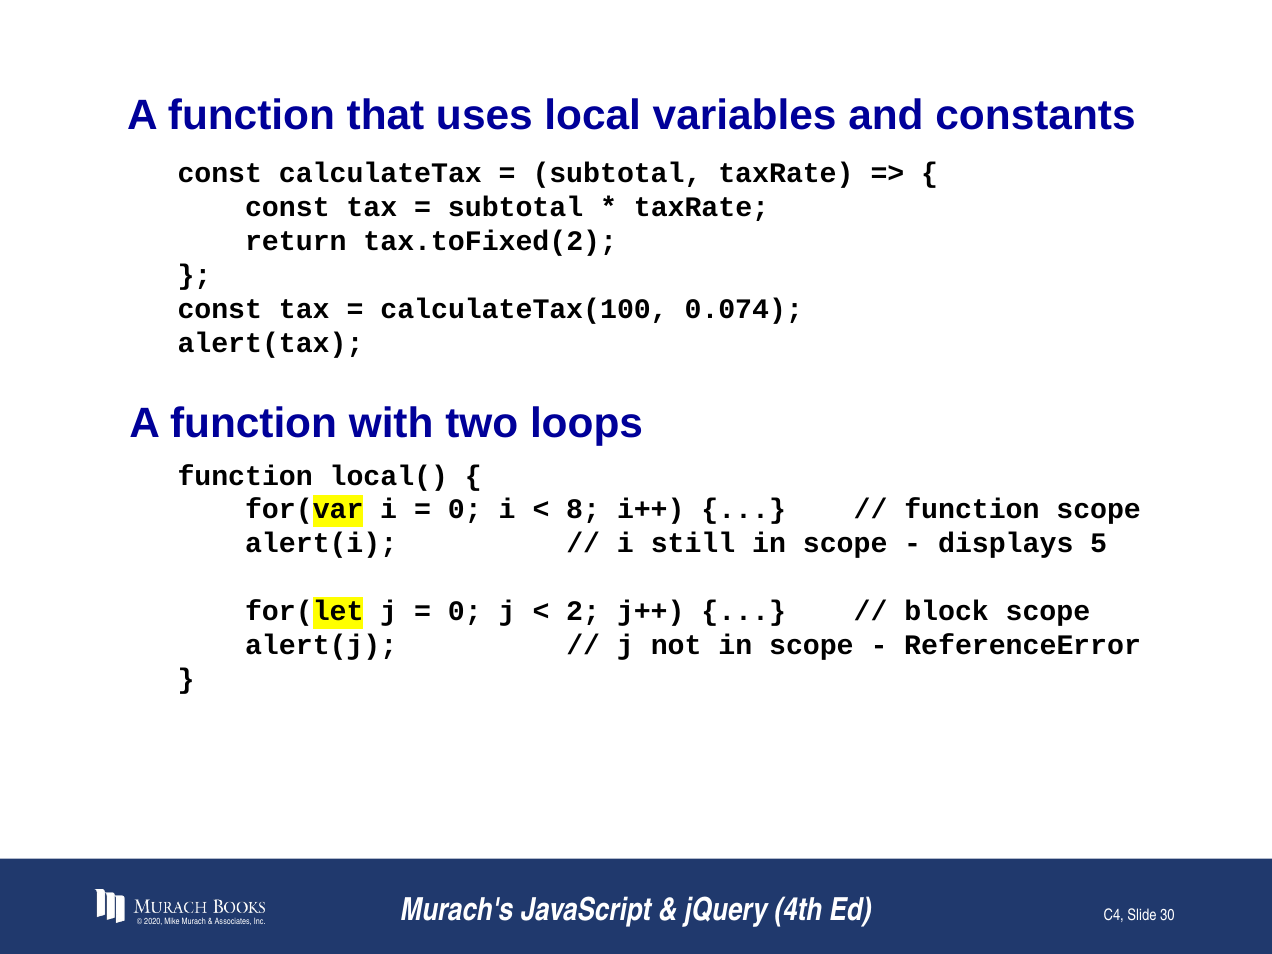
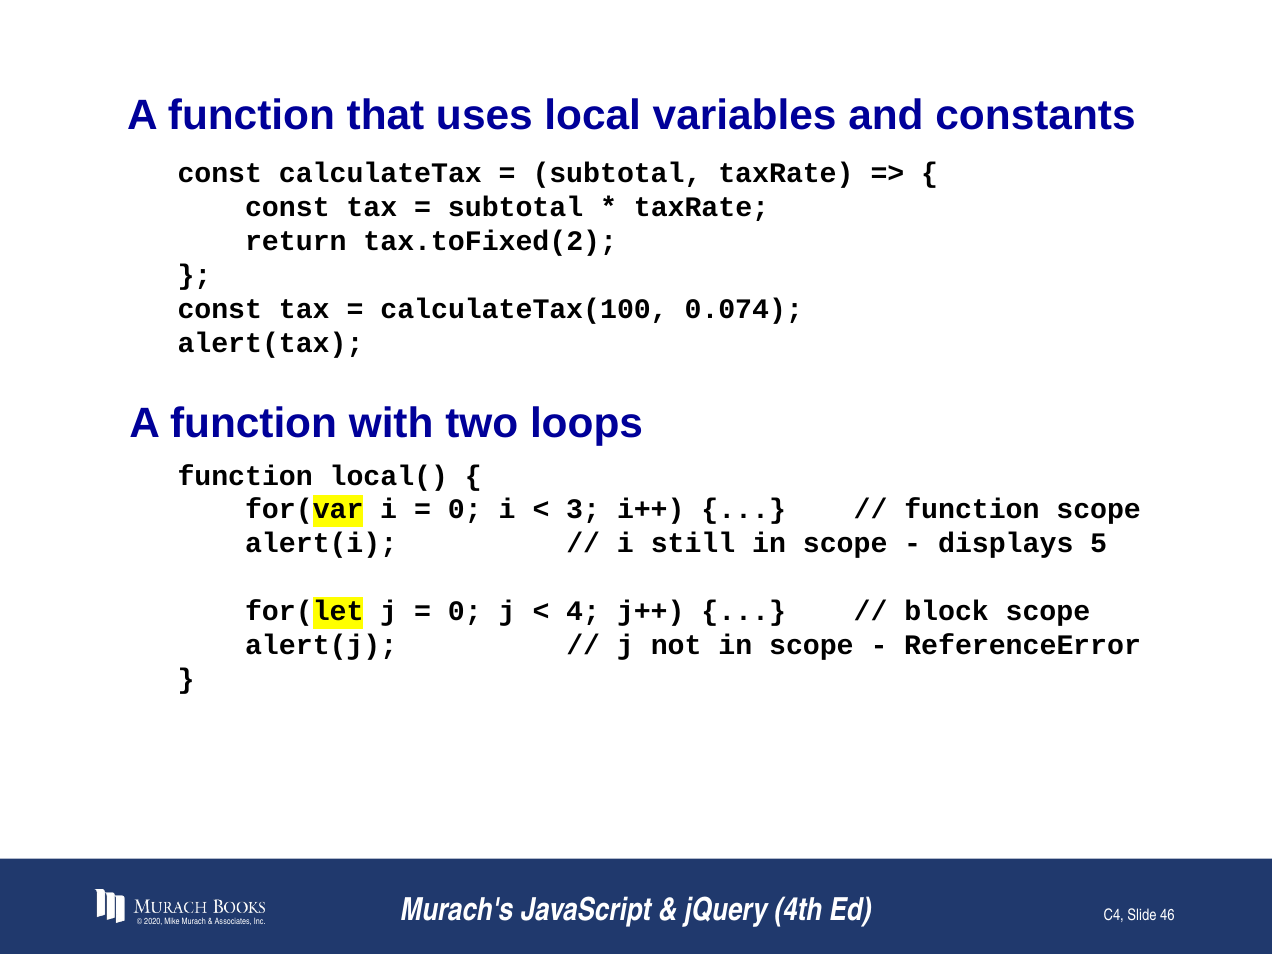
8: 8 -> 3
2: 2 -> 4
30: 30 -> 46
